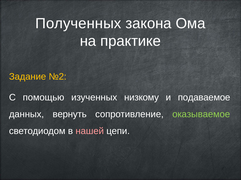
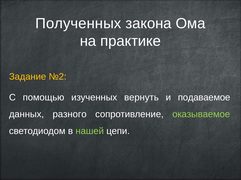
низкому: низкому -> вернуть
вернуть: вернуть -> разного
нашей colour: pink -> light green
